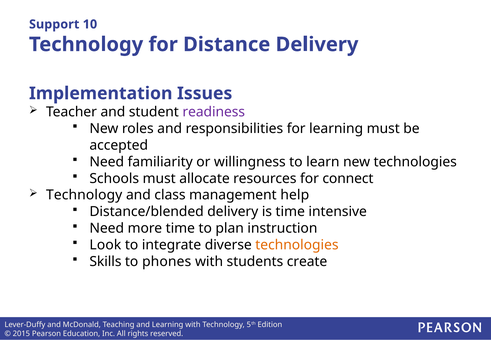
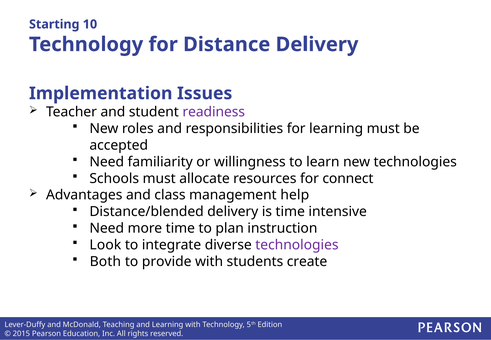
Support: Support -> Starting
Technology at (84, 195): Technology -> Advantages
technologies at (297, 245) colour: orange -> purple
Skills: Skills -> Both
phones: phones -> provide
